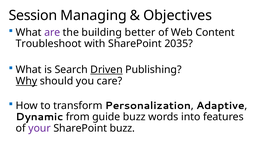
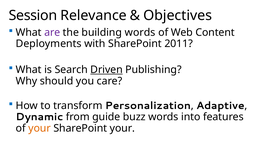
Managing: Managing -> Relevance
building better: better -> words
Troubleshoot: Troubleshoot -> Deployments
2035: 2035 -> 2011
Why underline: present -> none
your at (40, 128) colour: purple -> orange
SharePoint buzz: buzz -> your
